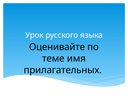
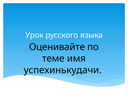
прилагательных: прилагательных -> успехинькудачи
